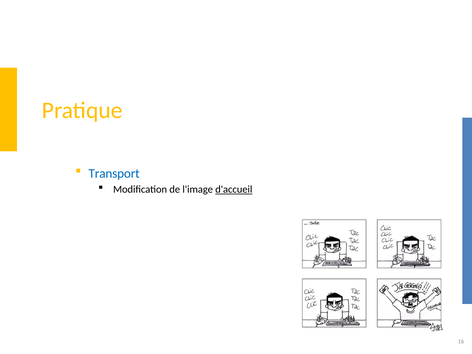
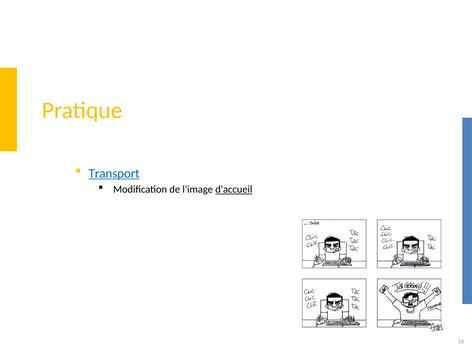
Transport underline: none -> present
